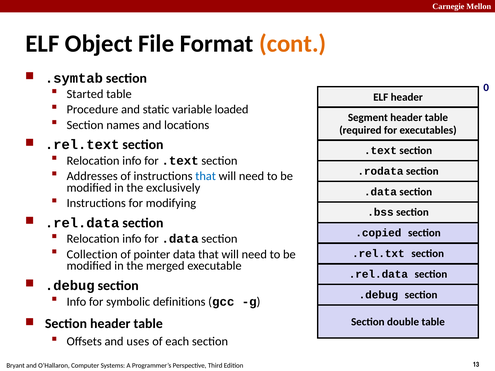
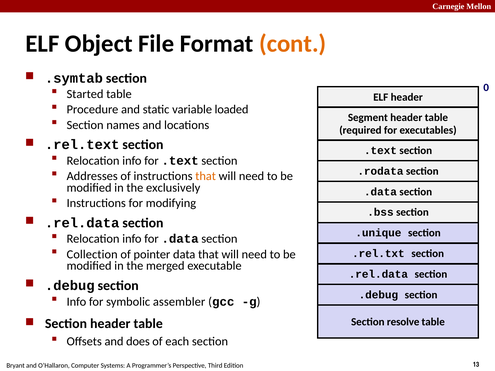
that at (206, 176) colour: blue -> orange
.copied: .copied -> .unique
definitions: definitions -> assembler
double: double -> resolve
uses: uses -> does
